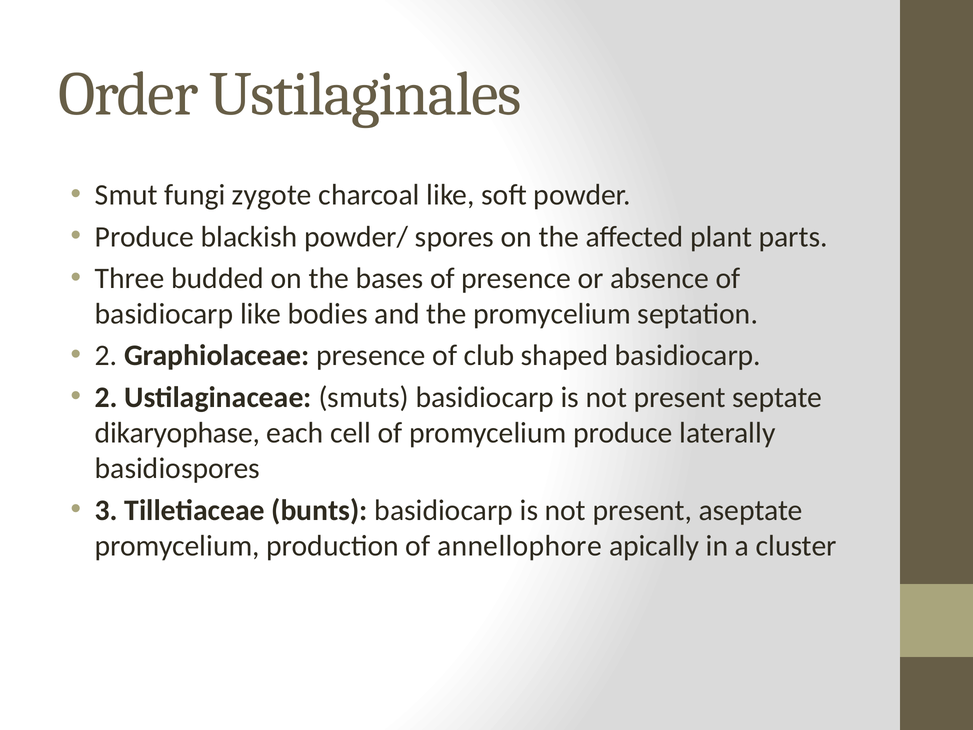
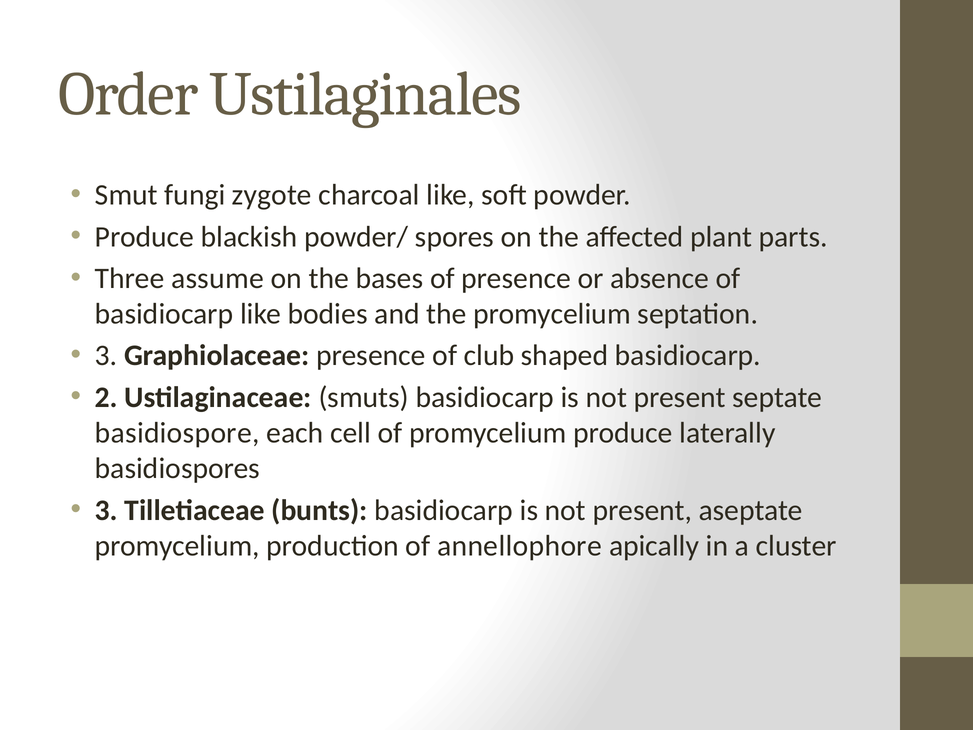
budded: budded -> assume
2 at (106, 356): 2 -> 3
dikaryophase: dikaryophase -> basidiospore
